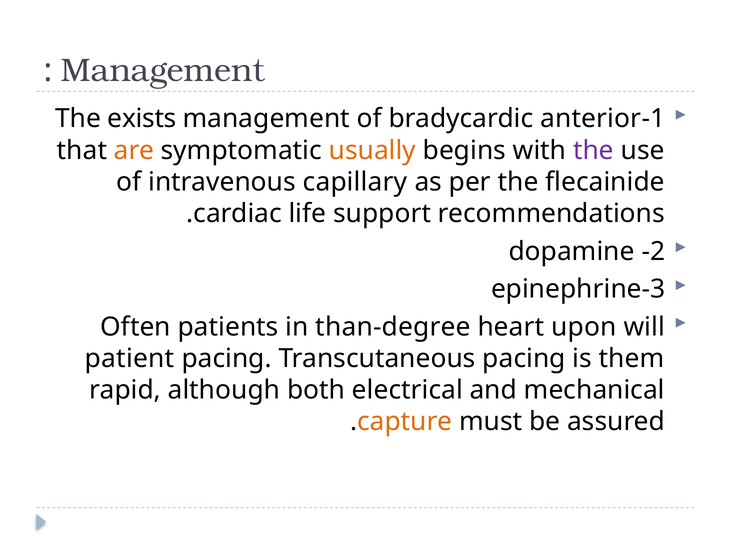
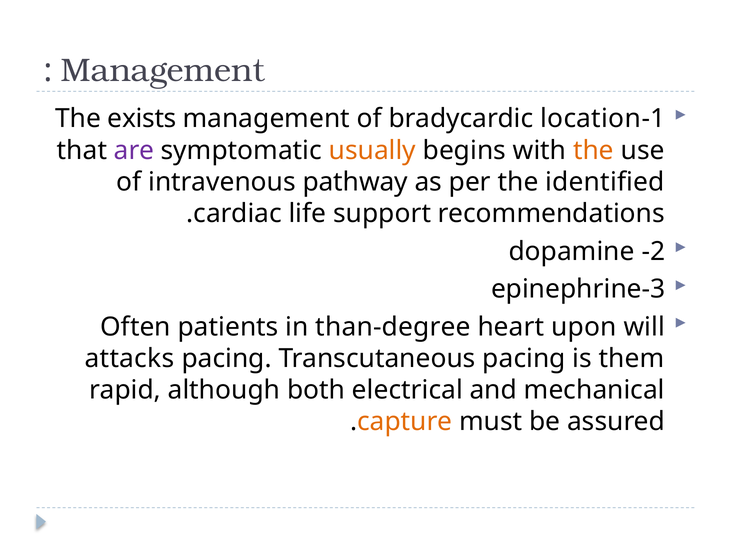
anterior: anterior -> location
are colour: orange -> purple
the at (593, 150) colour: purple -> orange
capillary: capillary -> pathway
flecainide: flecainide -> identified
patient: patient -> attacks
